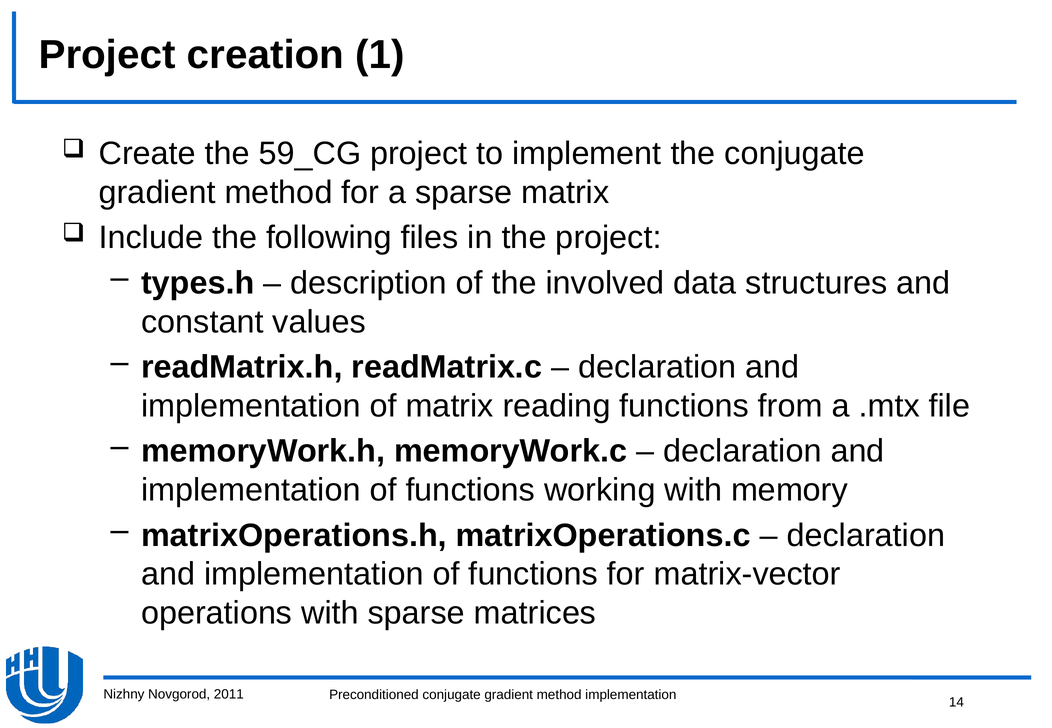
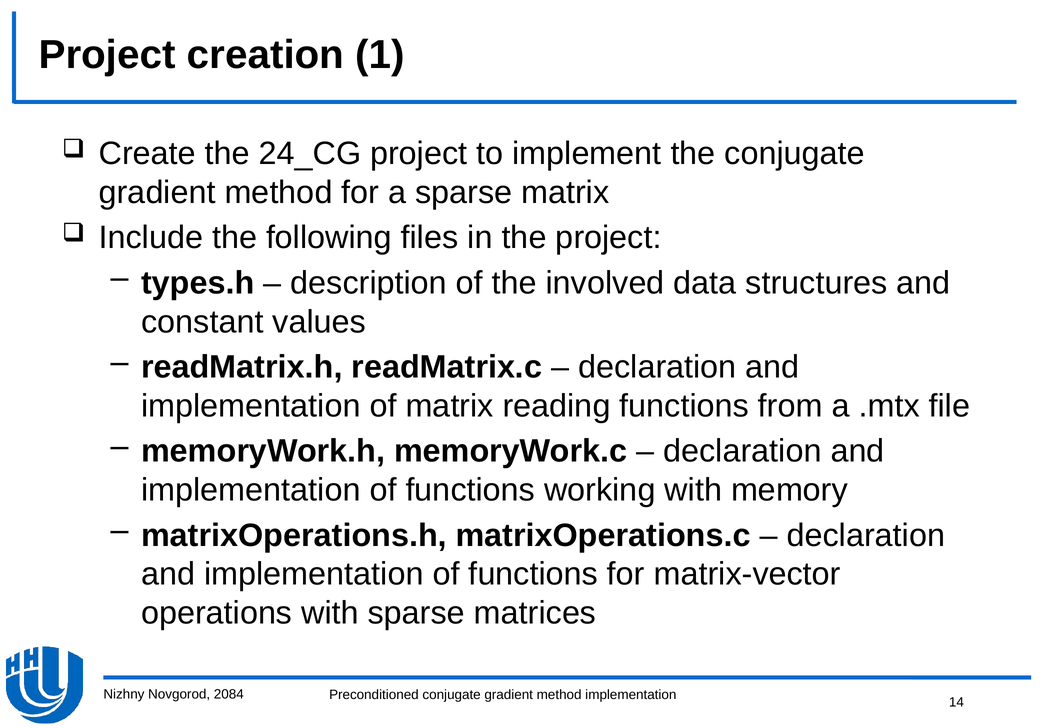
59_СG: 59_СG -> 24_СG
2011: 2011 -> 2084
